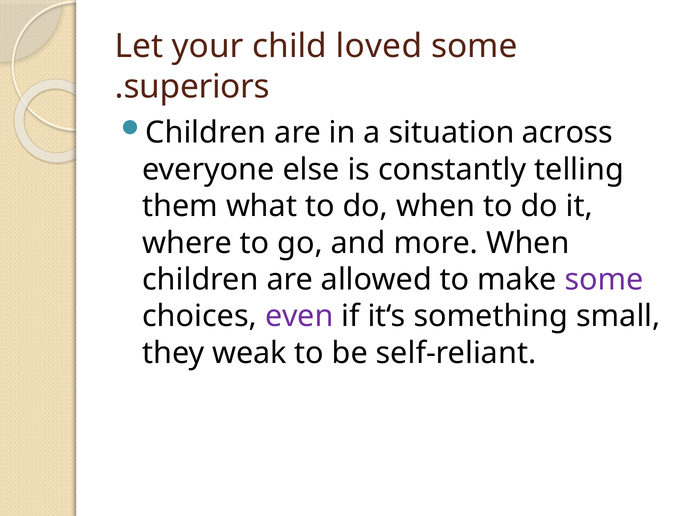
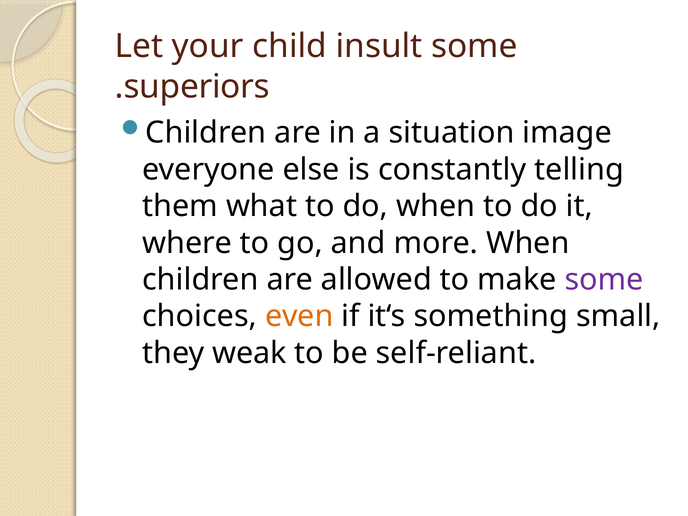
loved: loved -> insult
across: across -> image
even colour: purple -> orange
